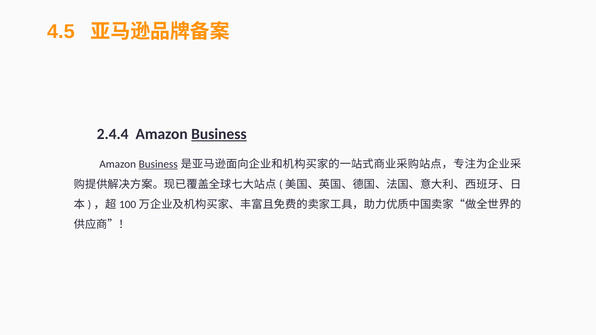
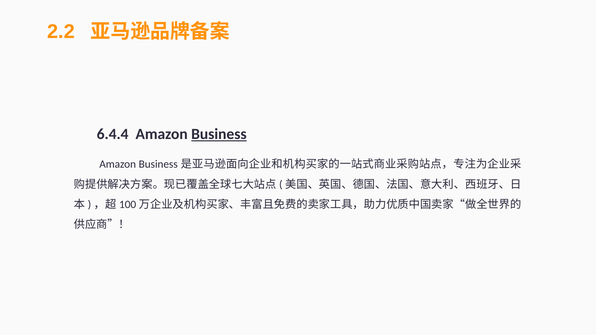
4.5: 4.5 -> 2.2
2.4.4: 2.4.4 -> 6.4.4
Business at (158, 164) underline: present -> none
